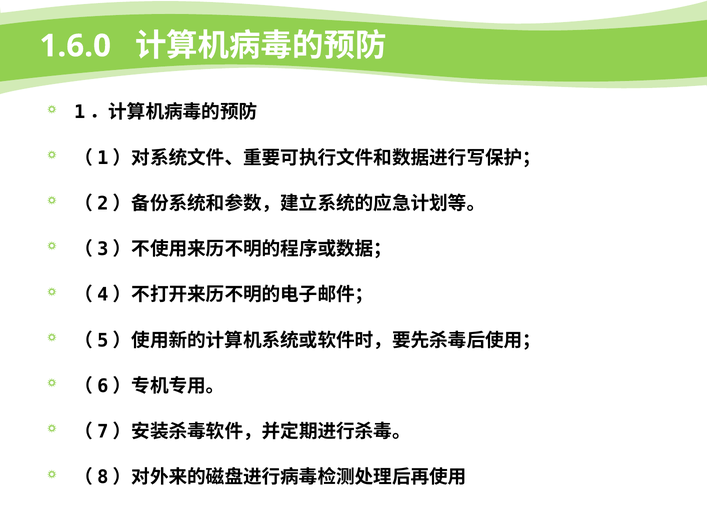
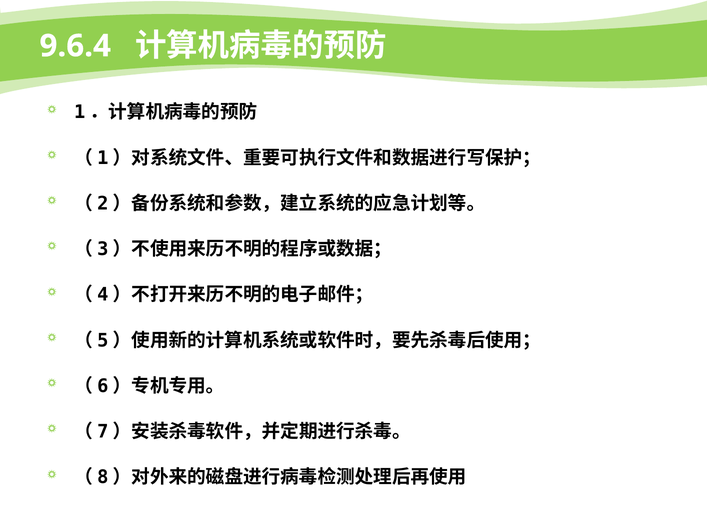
1.6.0: 1.6.0 -> 9.6.4
